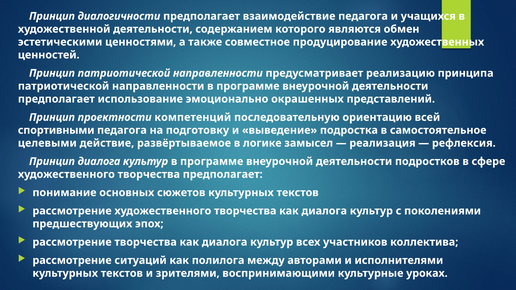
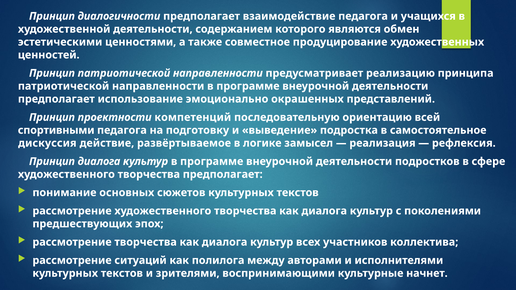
целевыми: целевыми -> дискуссия
уроках: уроках -> начнет
